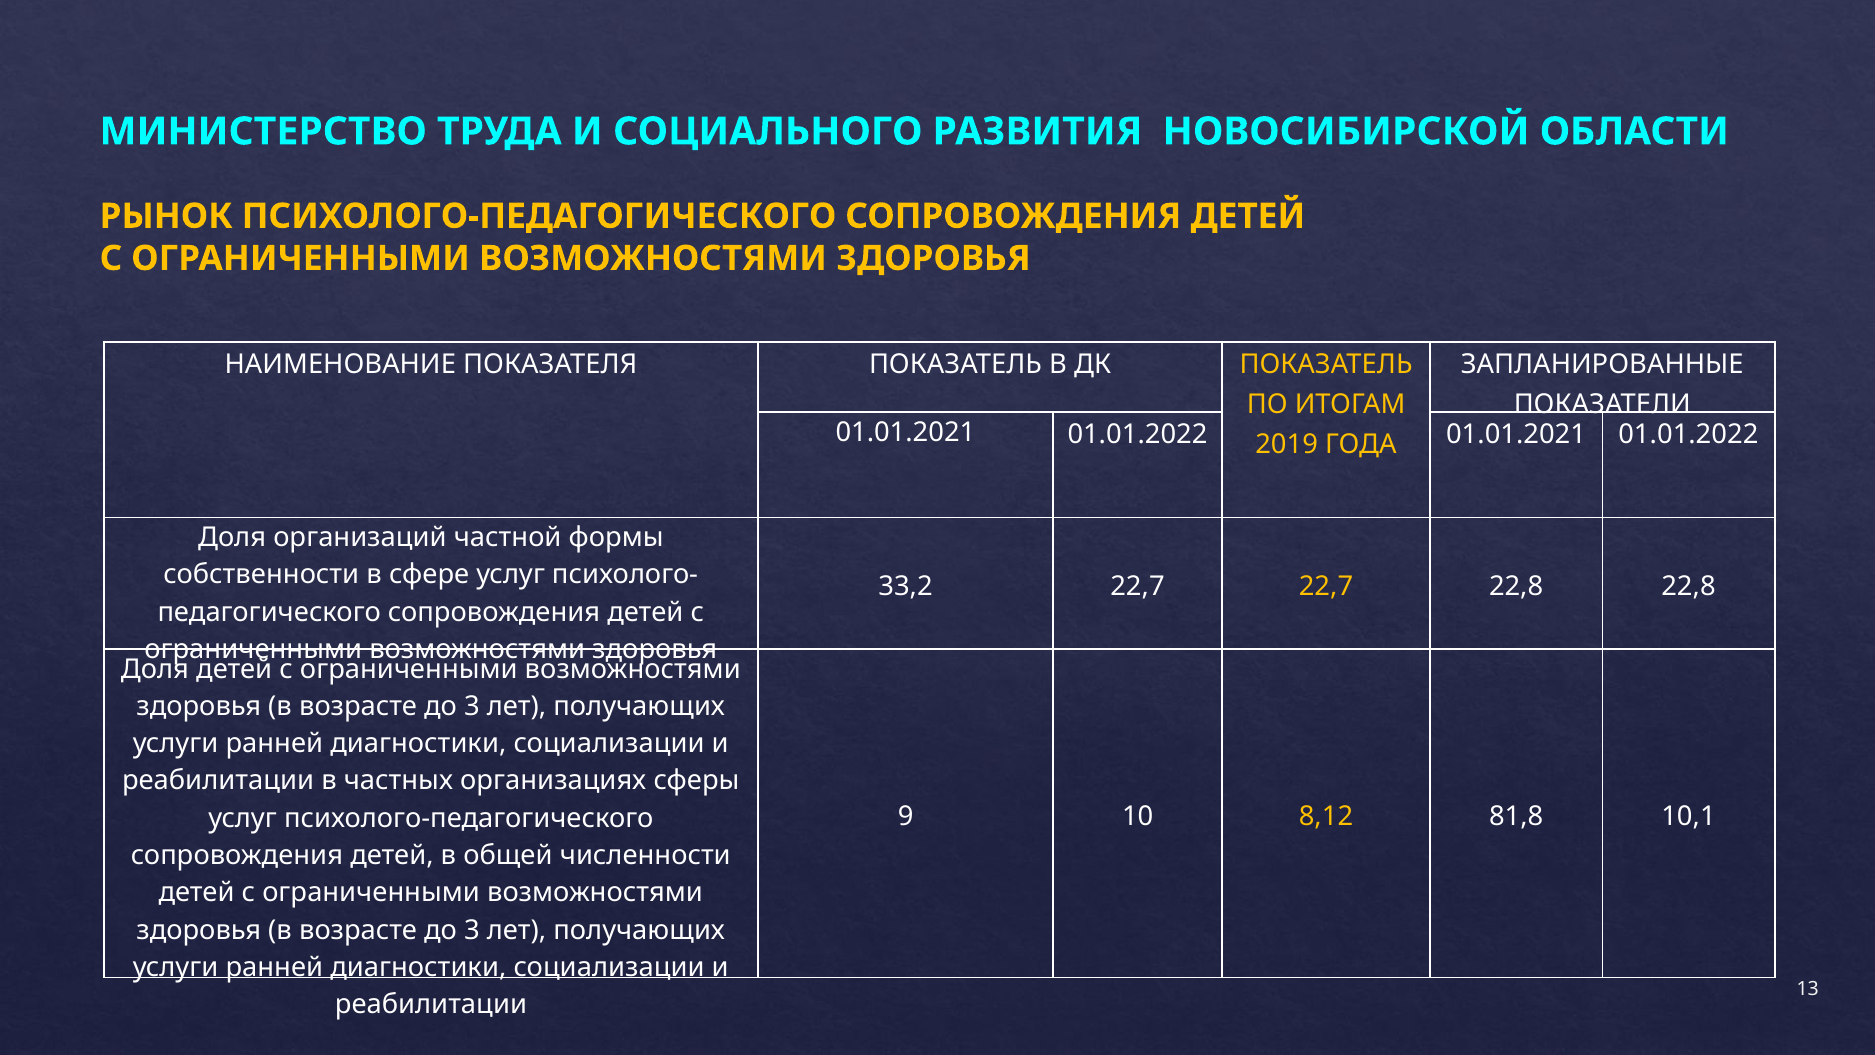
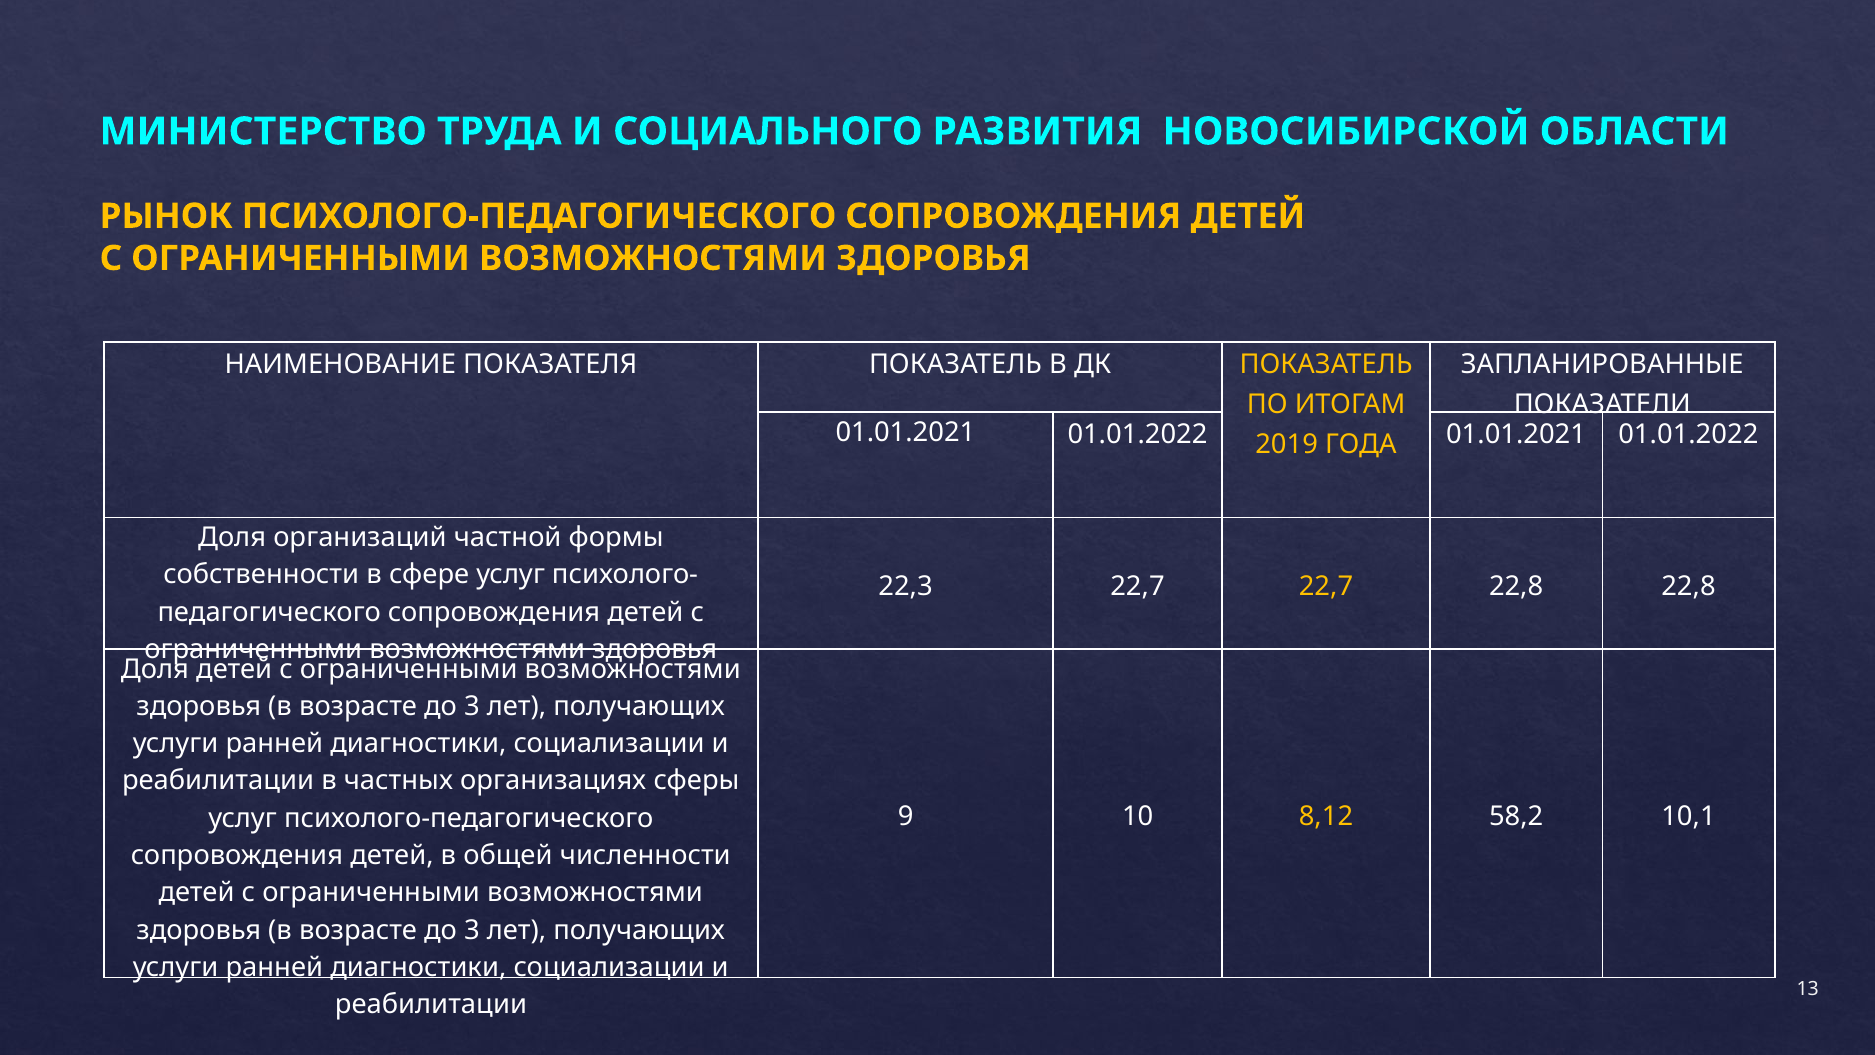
33,2: 33,2 -> 22,3
81,8: 81,8 -> 58,2
